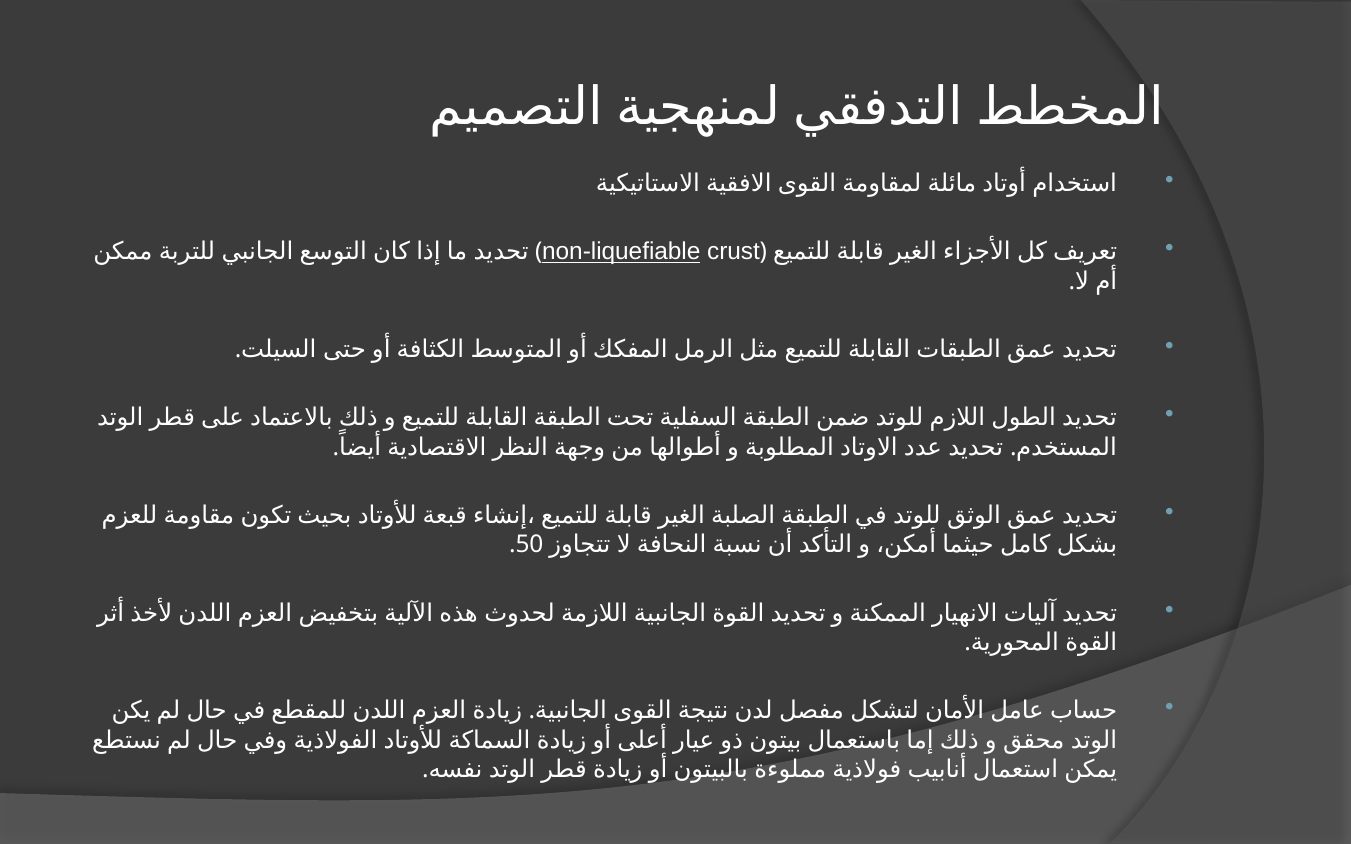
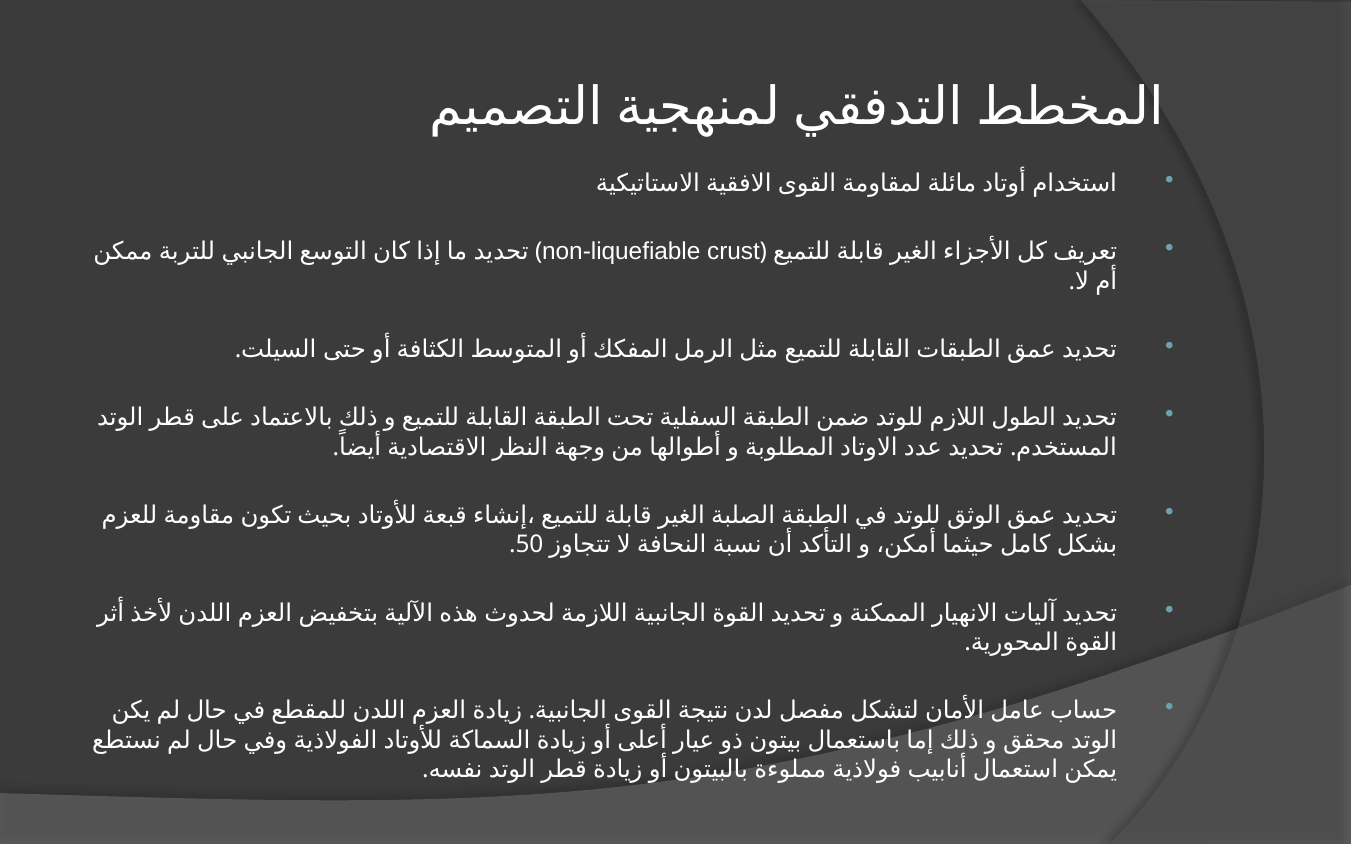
non-liquefiable underline: present -> none
